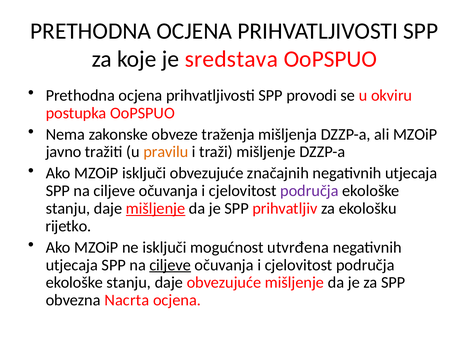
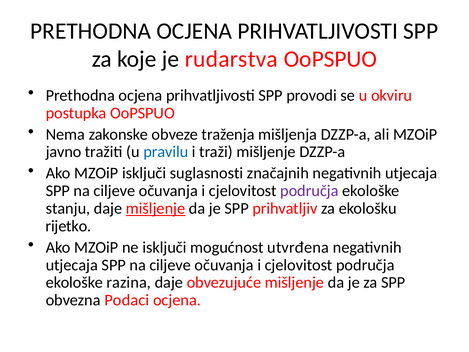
sredstava: sredstava -> rudarstva
pravilu colour: orange -> blue
isključi obvezujuće: obvezujuće -> suglasnosti
ciljeve at (170, 265) underline: present -> none
stanju at (129, 282): stanju -> razina
Nacrta: Nacrta -> Podaci
